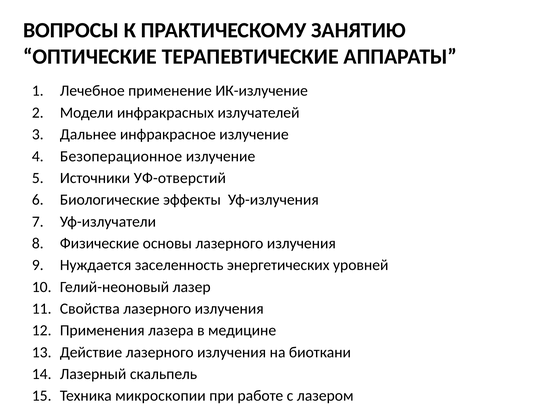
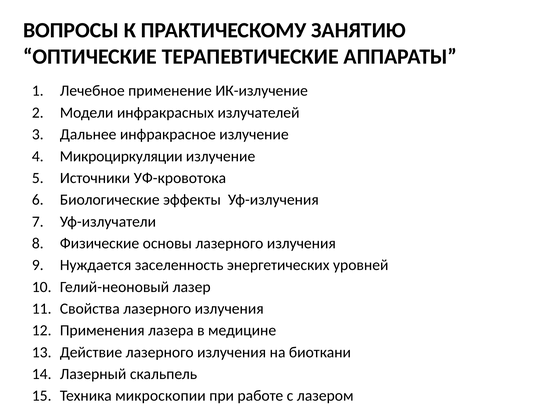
Безоперационное: Безоперационное -> Микроциркуляции
УФ-отверстий: УФ-отверстий -> УФ-кровотока
